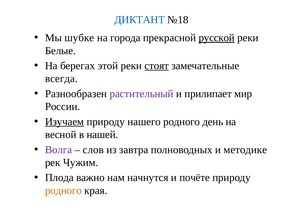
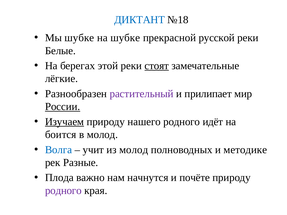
на города: города -> шубке
русской underline: present -> none
всегда: всегда -> лёгкие
России underline: none -> present
день: день -> идёт
весной: весной -> боится
в нашей: нашей -> молод
Волга colour: purple -> blue
слов: слов -> учит
из завтра: завтра -> молод
Чужим: Чужим -> Разные
родного at (63, 191) colour: orange -> purple
